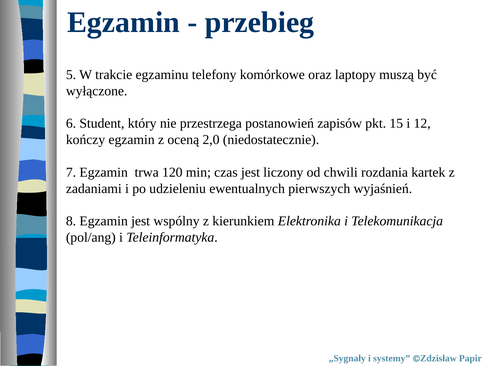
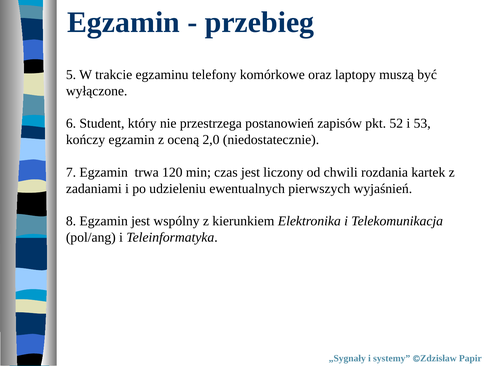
15: 15 -> 52
12: 12 -> 53
